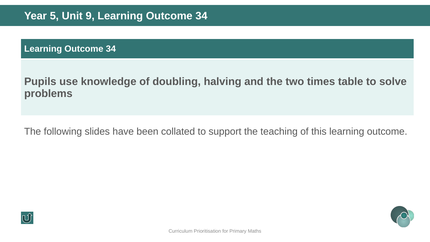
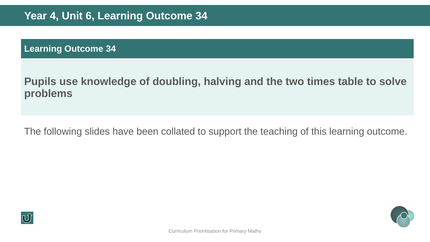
5: 5 -> 4
9: 9 -> 6
